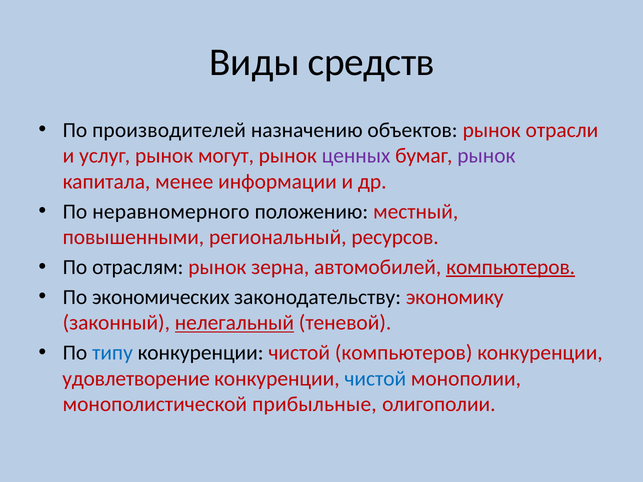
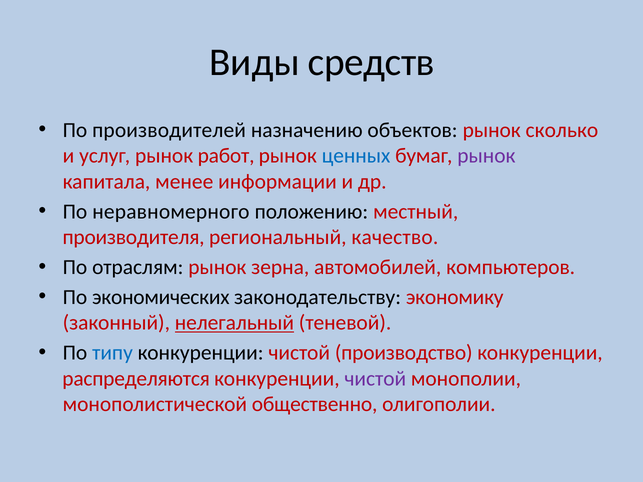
отрасли: отрасли -> сколько
могут: могут -> работ
ценных colour: purple -> blue
повышенными: повышенными -> производителя
ресурсов: ресурсов -> качество
компьютеров at (511, 267) underline: present -> none
чистой компьютеров: компьютеров -> производство
удовлетворение: удовлетворение -> распределяются
чистой at (375, 379) colour: blue -> purple
прибыльные: прибыльные -> общественно
